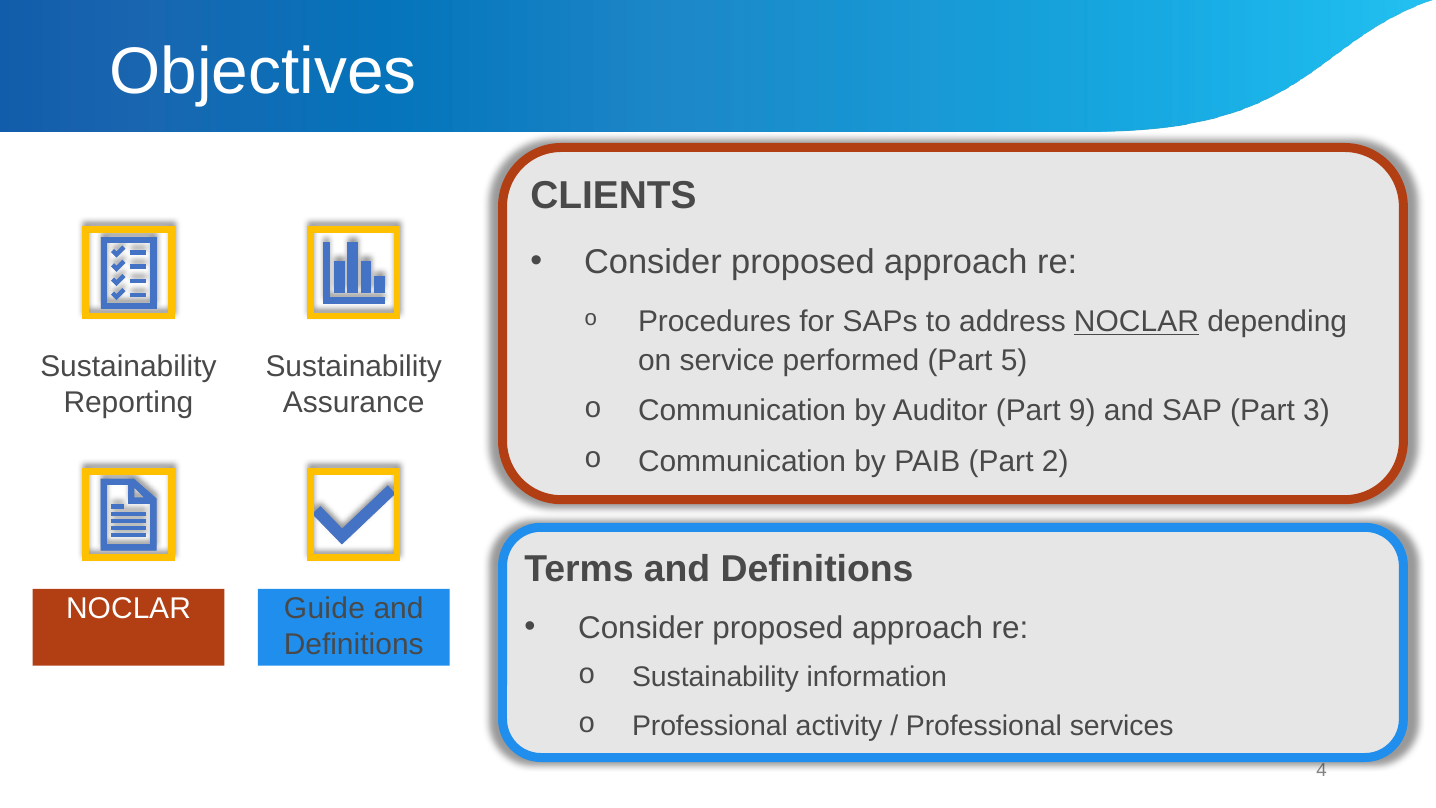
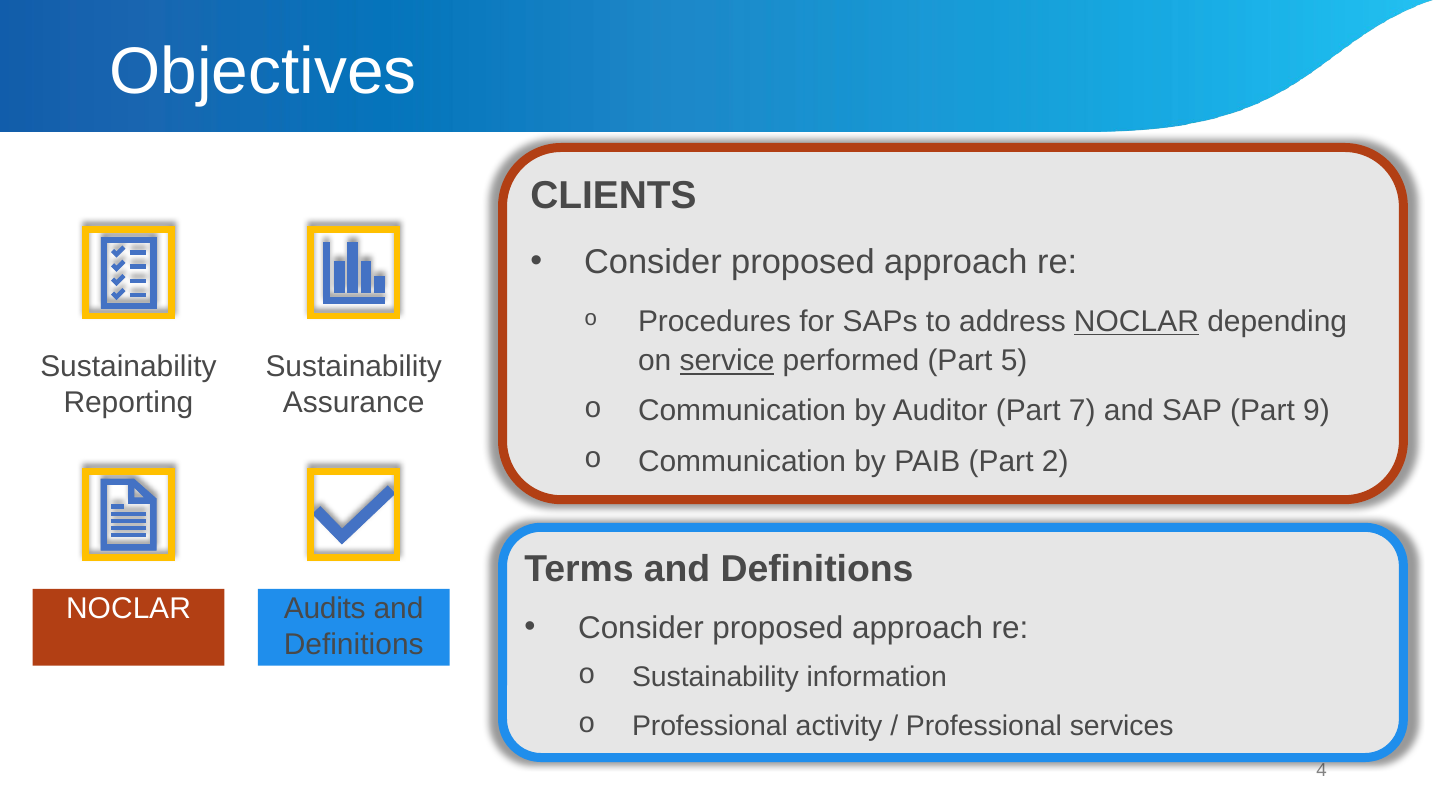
service underline: none -> present
9: 9 -> 7
3: 3 -> 9
Guide: Guide -> Audits
